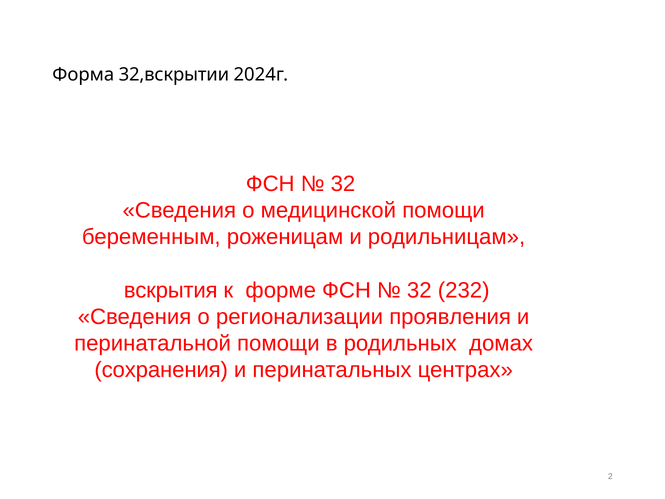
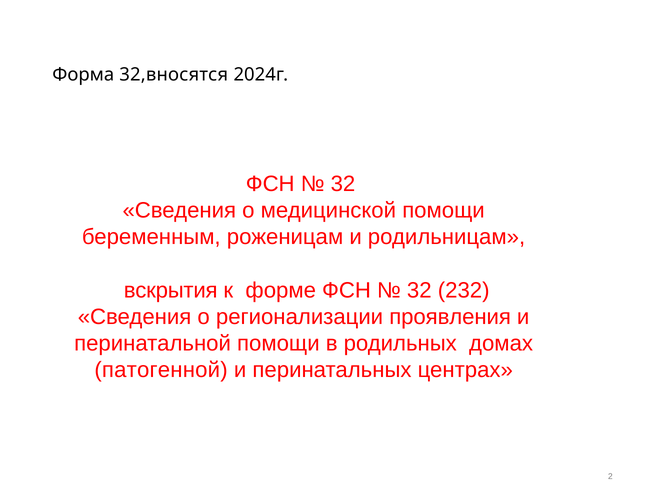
32,вскрытии: 32,вскрытии -> 32,вносятся
сохранения: сохранения -> патогенной
